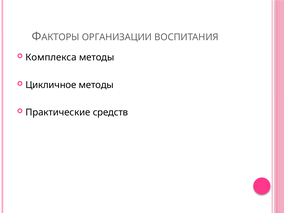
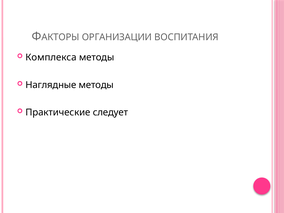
Цикличное: Цикличное -> Наглядные
средств: средств -> следует
